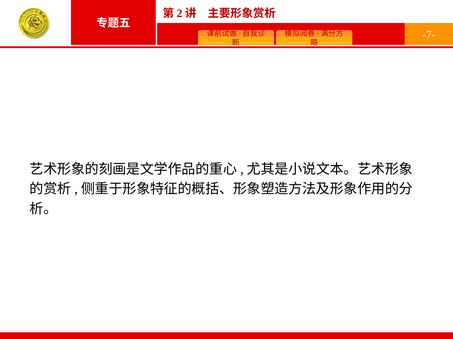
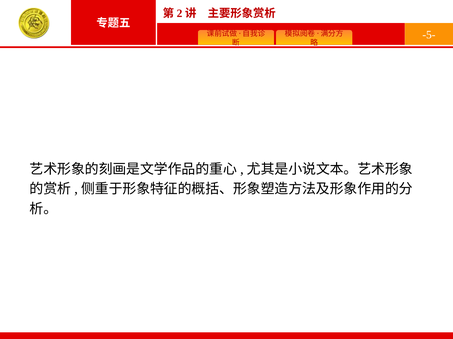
-7-: -7- -> -5-
